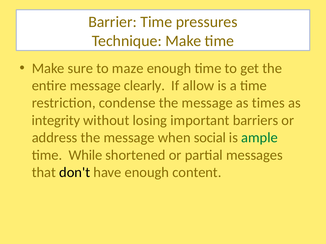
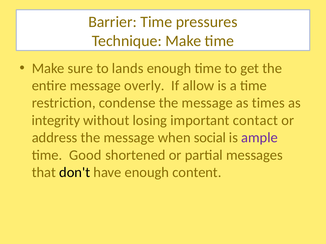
maze: maze -> lands
clearly: clearly -> overly
barriers: barriers -> contact
ample colour: green -> purple
While: While -> Good
